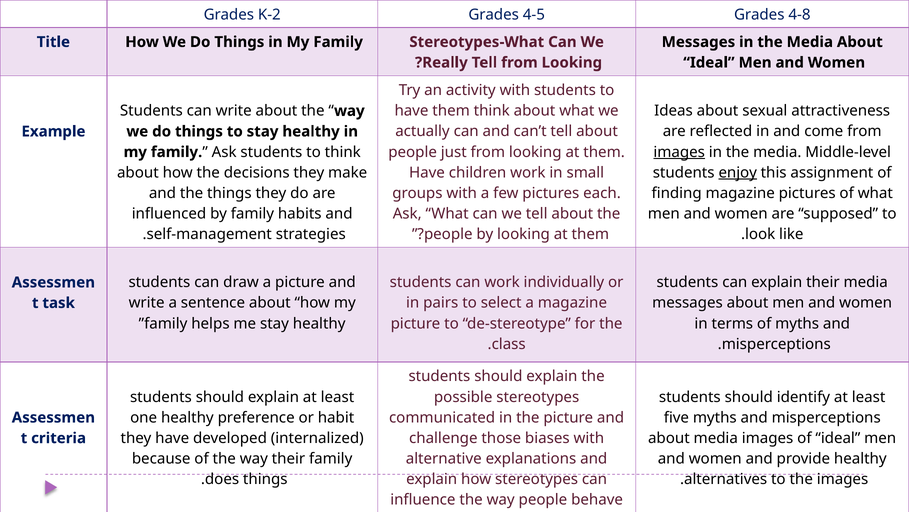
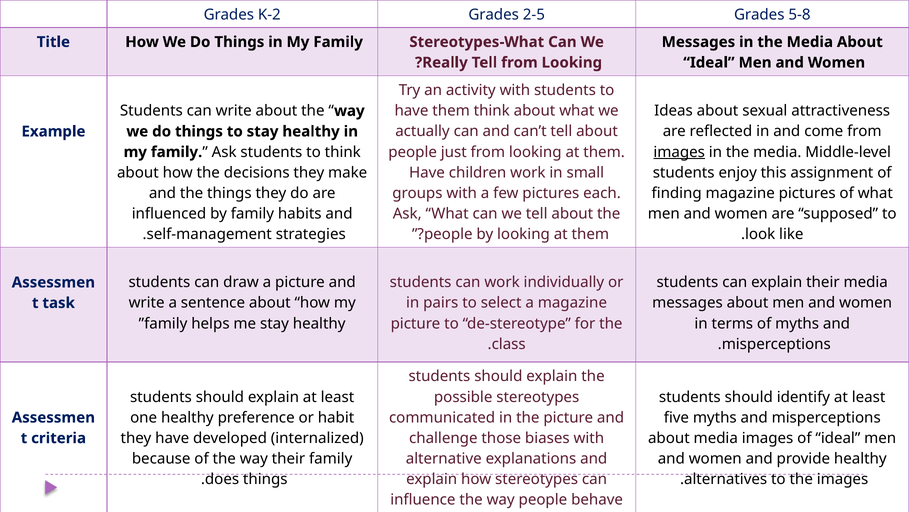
4-5: 4-5 -> 2-5
4-8: 4-8 -> 5-8
enjoy underline: present -> none
